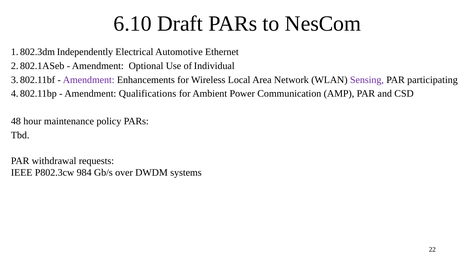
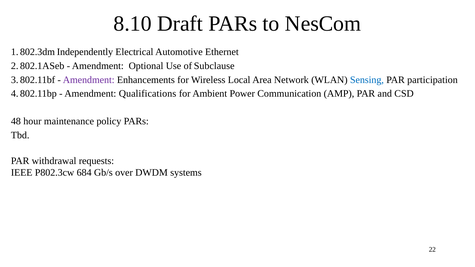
6.10: 6.10 -> 8.10
Individual: Individual -> Subclause
Sensing colour: purple -> blue
participating: participating -> participation
984: 984 -> 684
